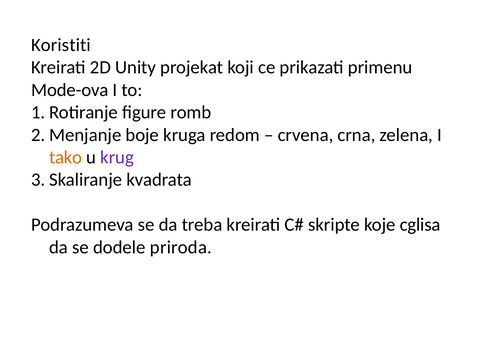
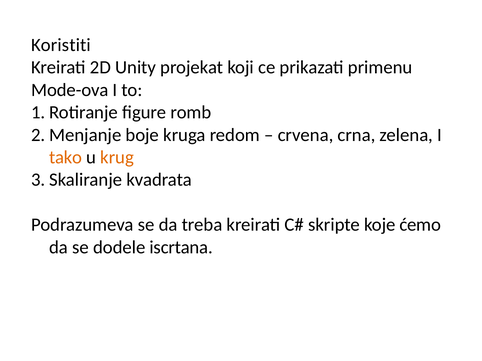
krug colour: purple -> orange
cglisa: cglisa -> ćemo
priroda: priroda -> iscrtana
